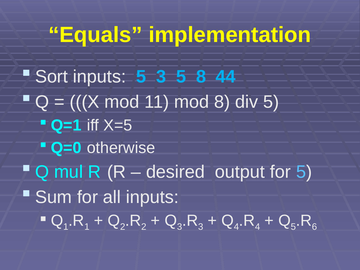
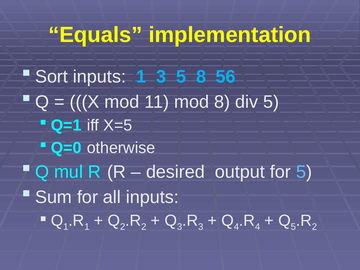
inputs 5: 5 -> 1
44: 44 -> 56
6 at (314, 227): 6 -> 2
